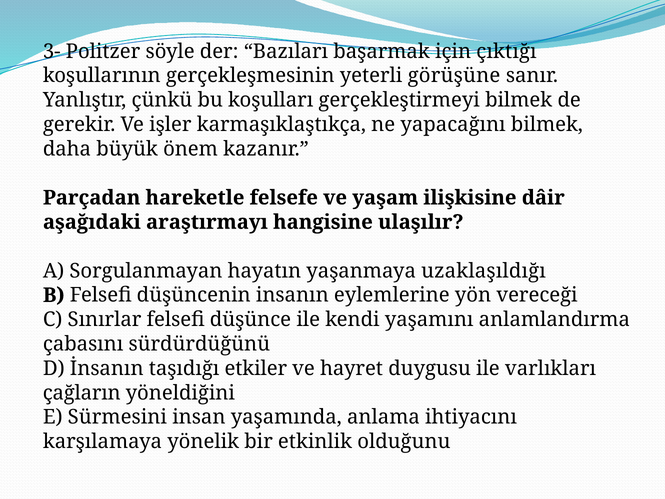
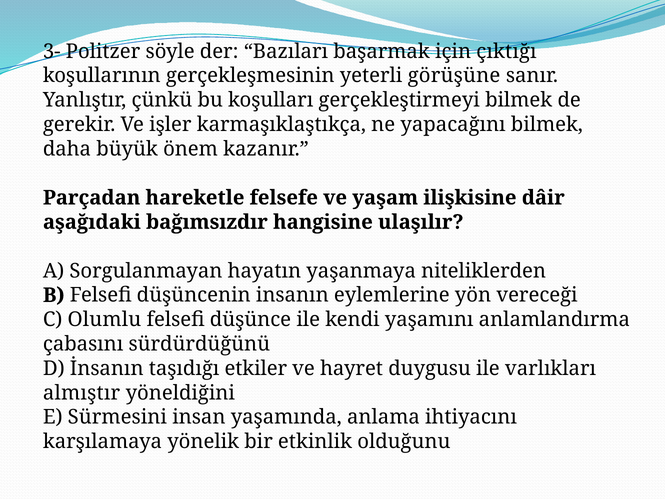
araştırmayı: araştırmayı -> bağımsızdır
uzaklaşıldığı: uzaklaşıldığı -> niteliklerden
Sınırlar: Sınırlar -> Olumlu
çağların: çağların -> almıştır
